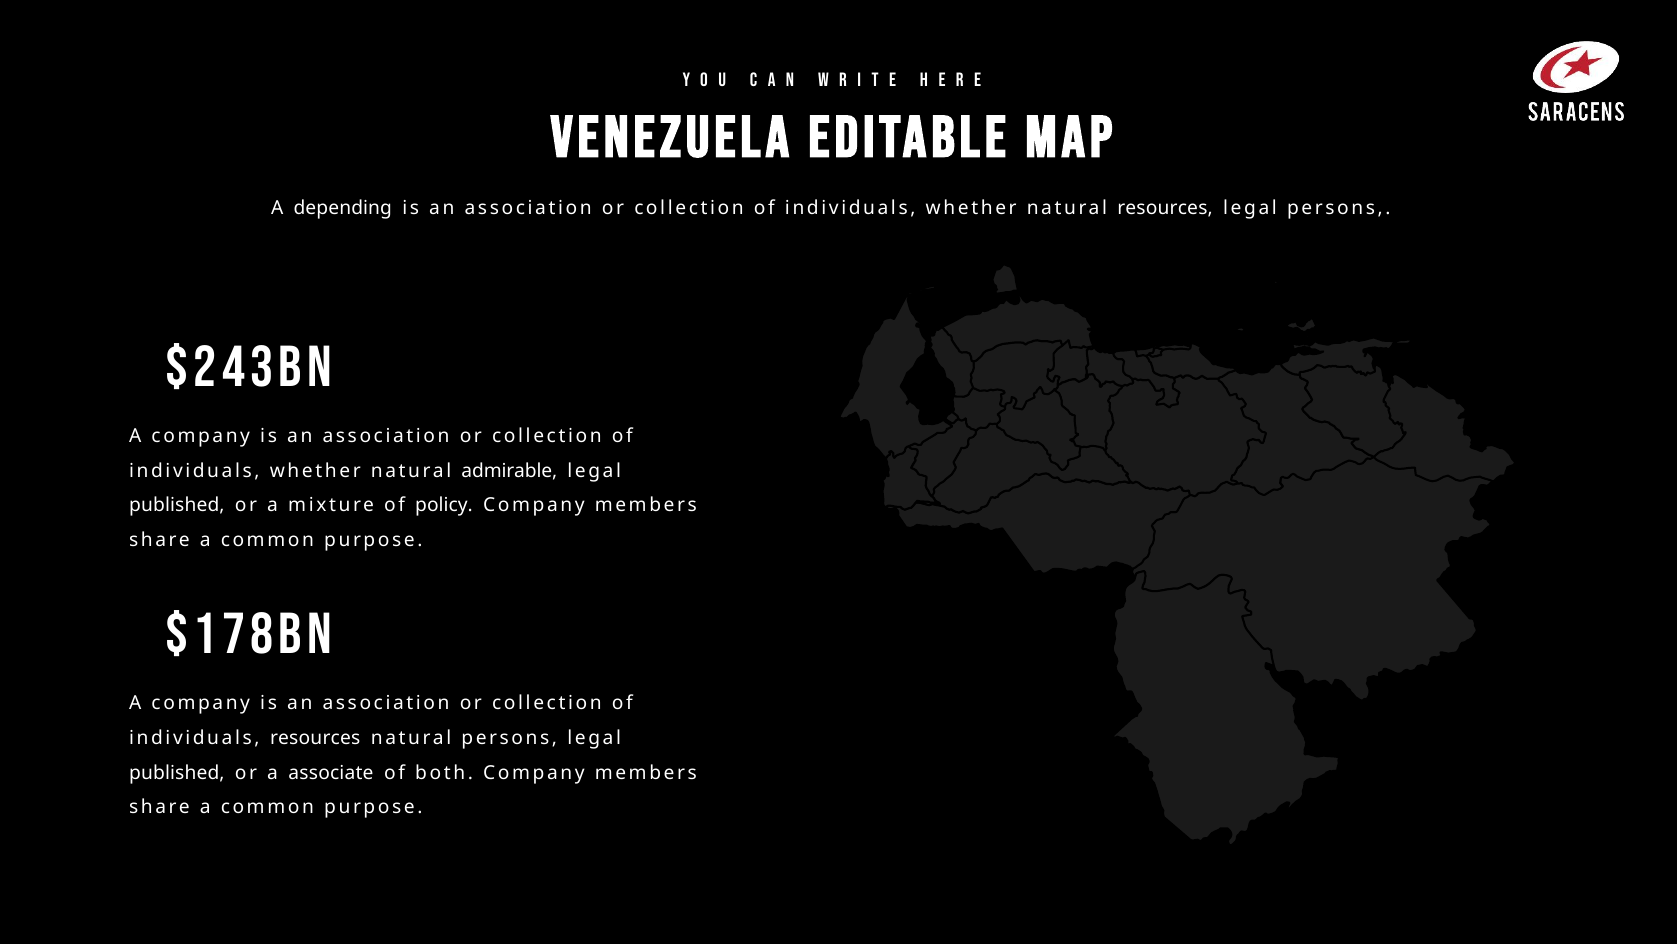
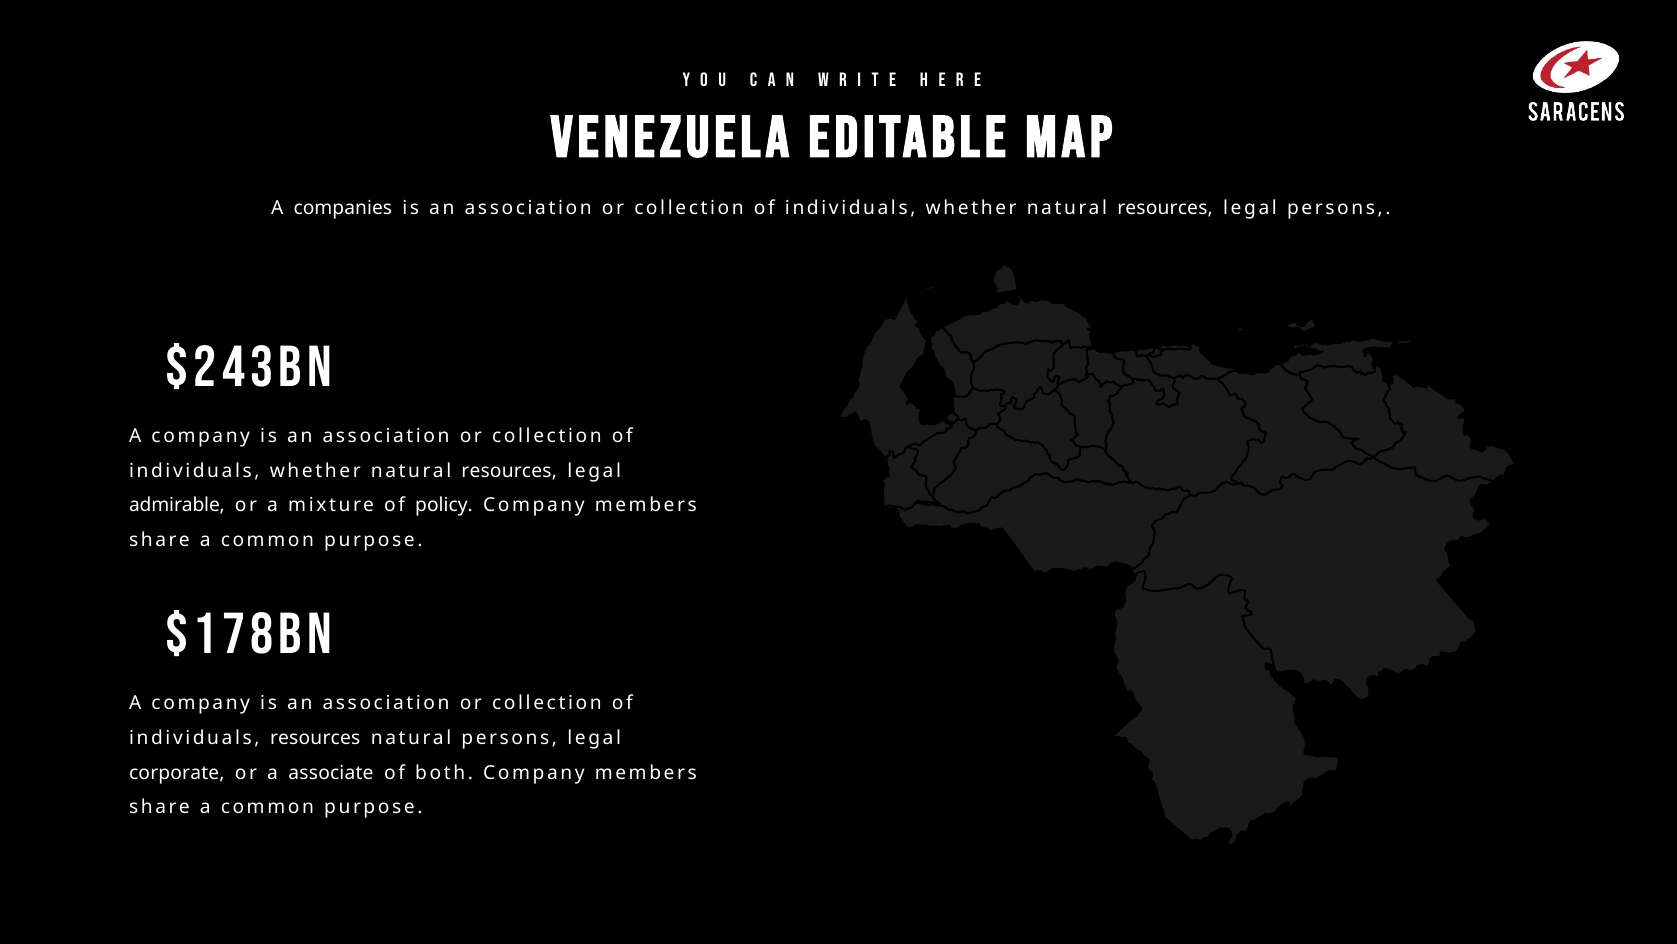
depending: depending -> companies
admirable at (509, 471): admirable -> resources
published at (177, 505): published -> admirable
published at (177, 772): published -> corporate
